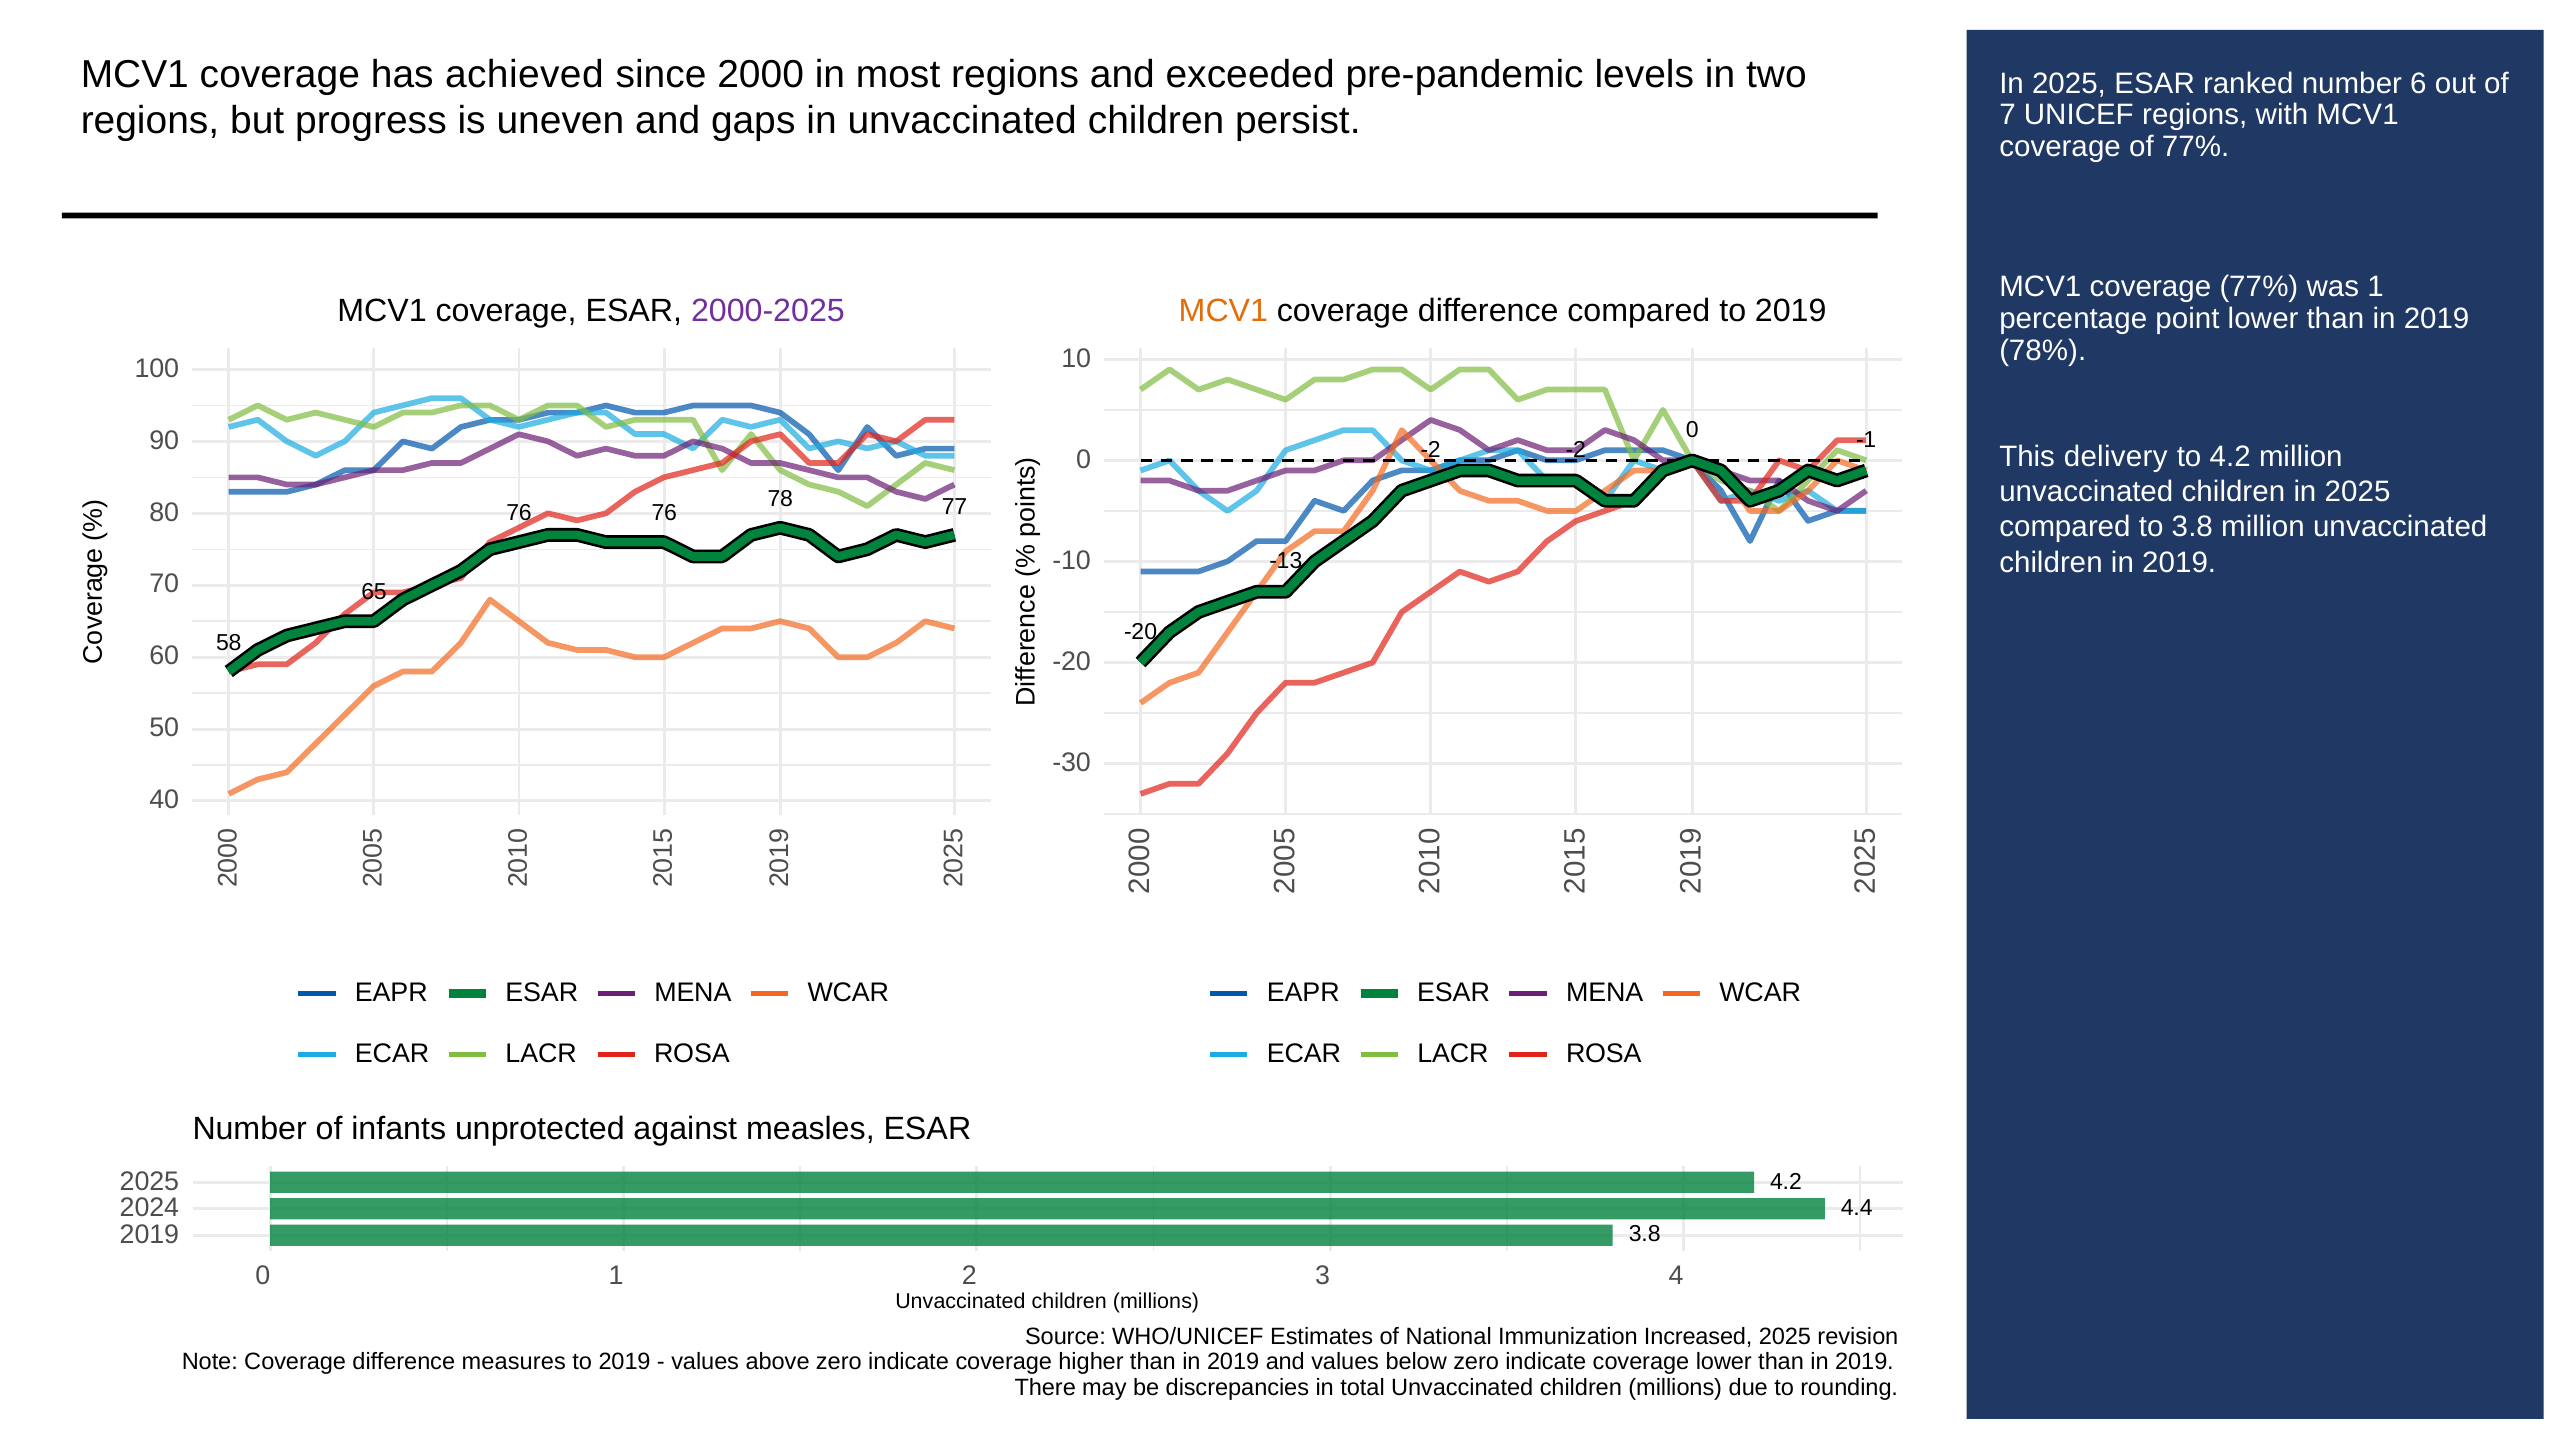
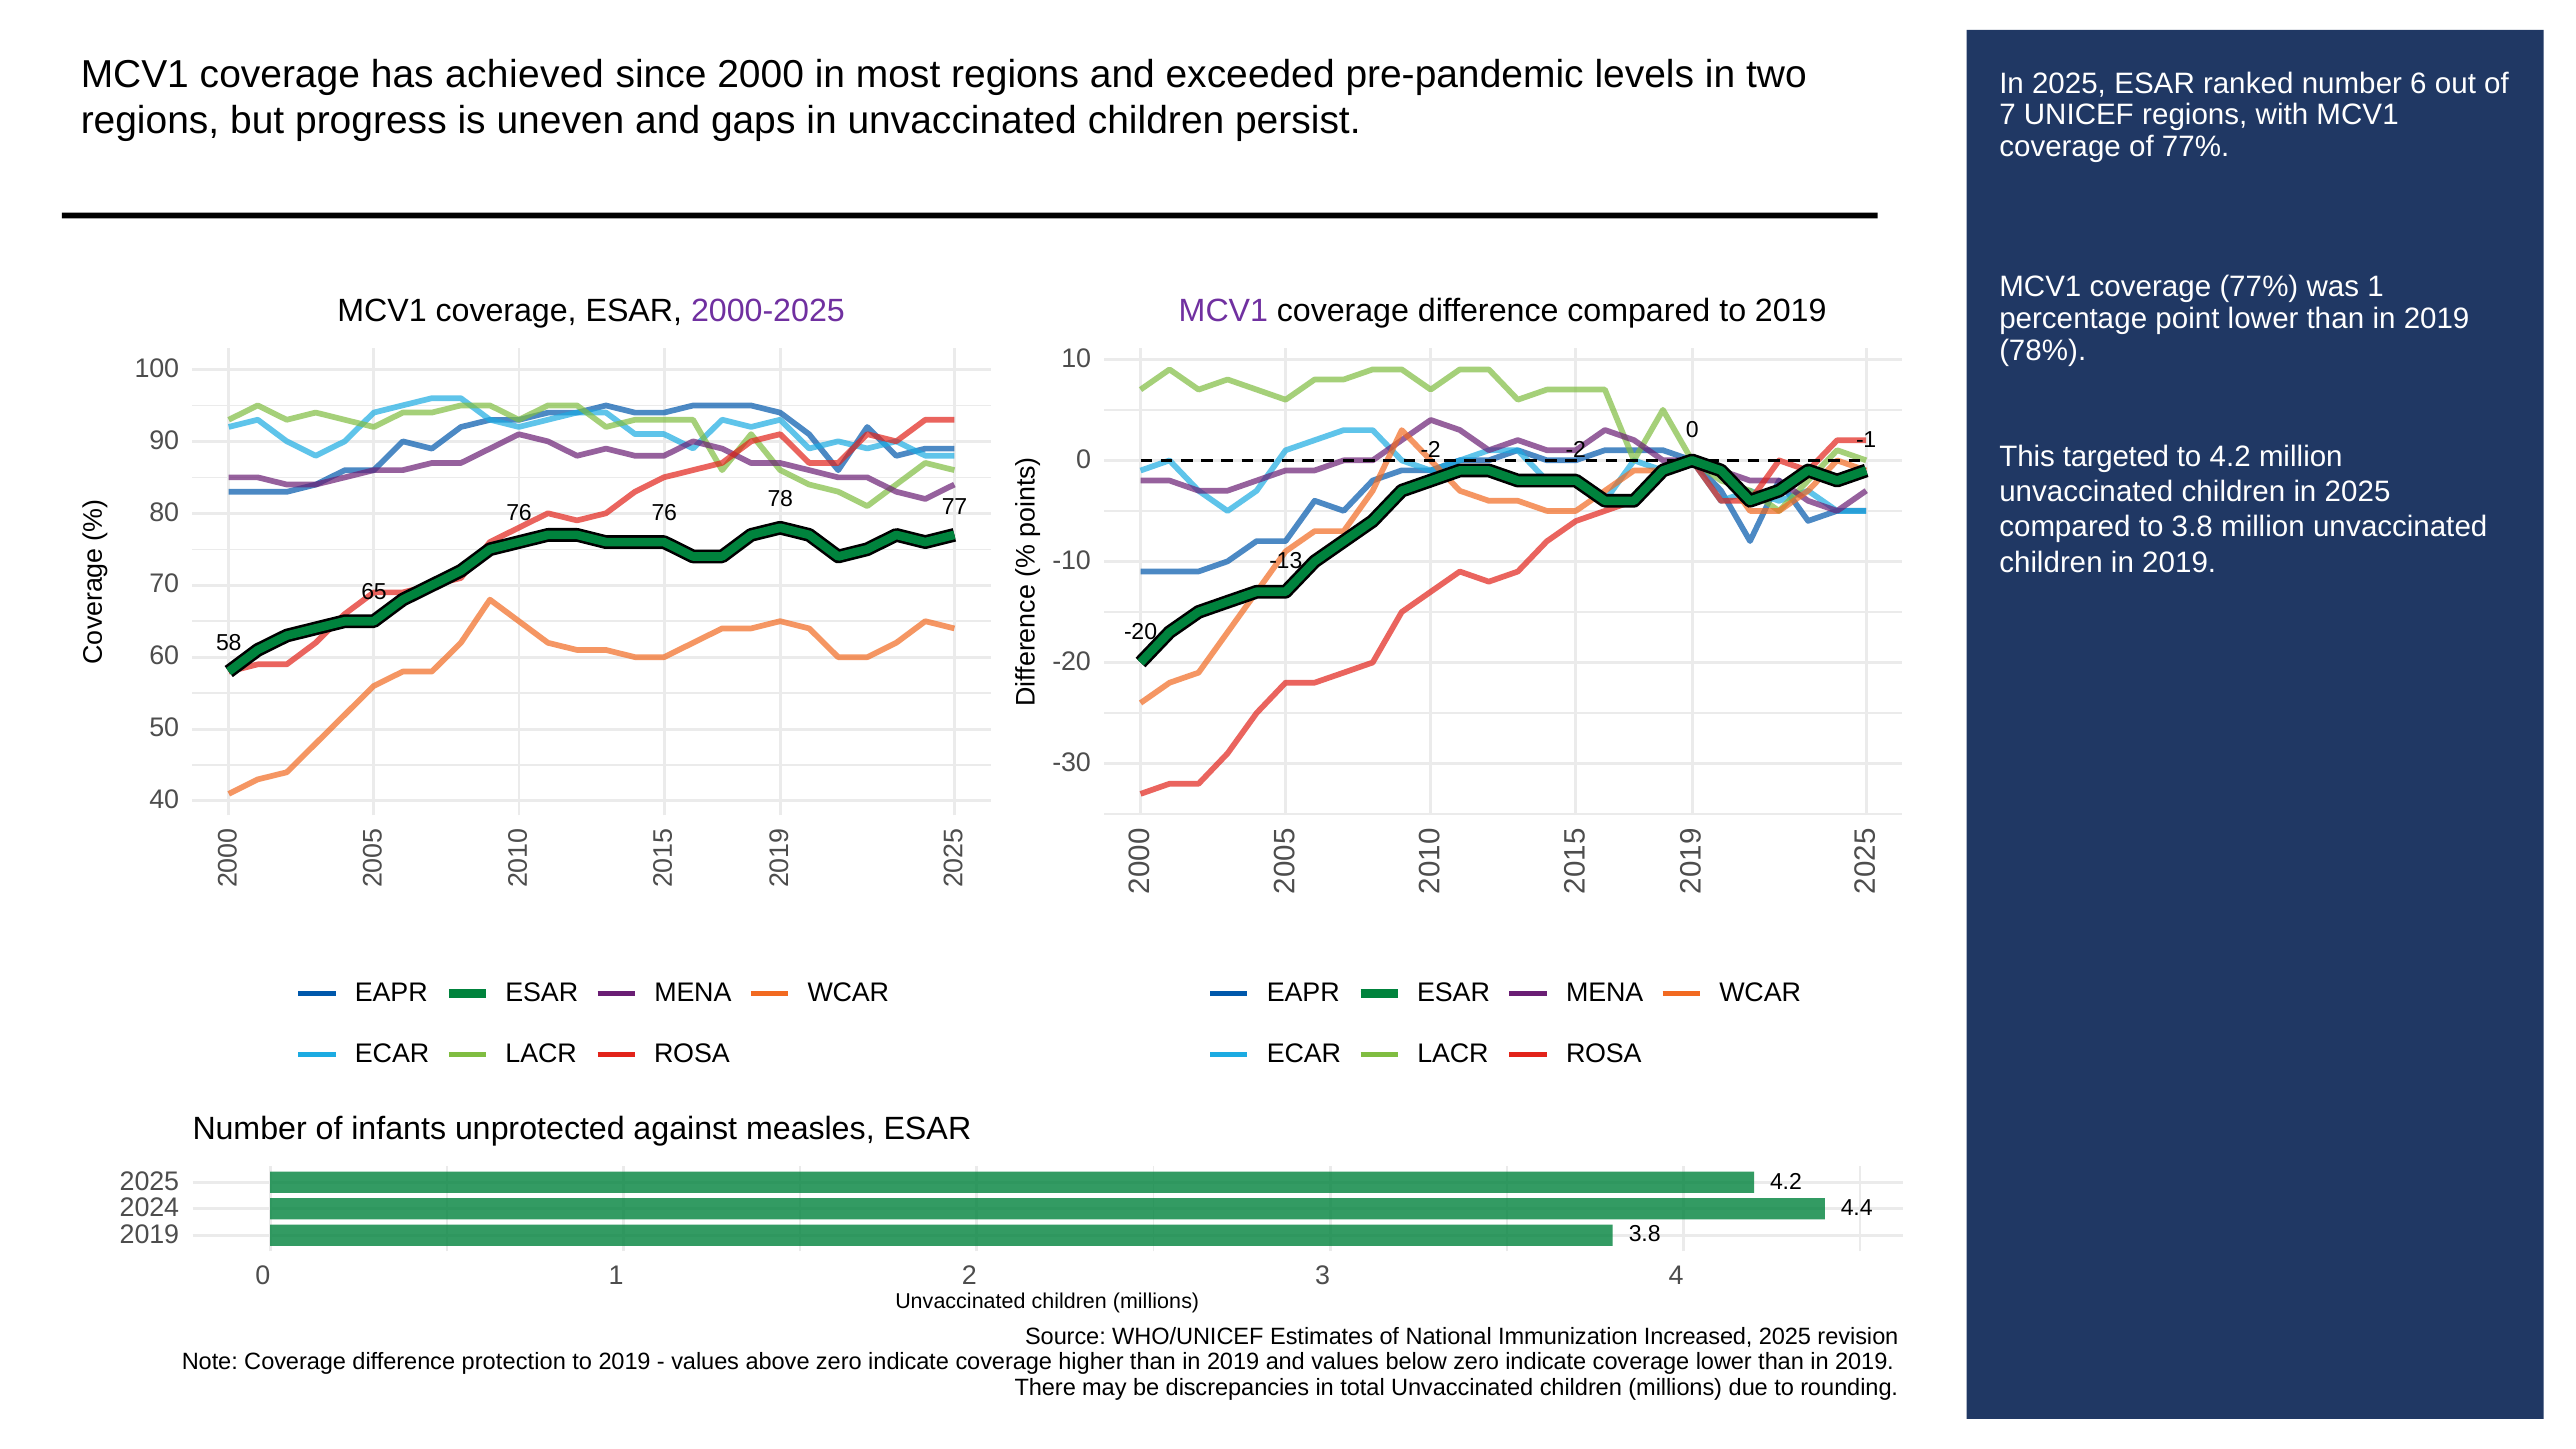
MCV1 at (1223, 311) colour: orange -> purple
delivery: delivery -> targeted
measures: measures -> protection
